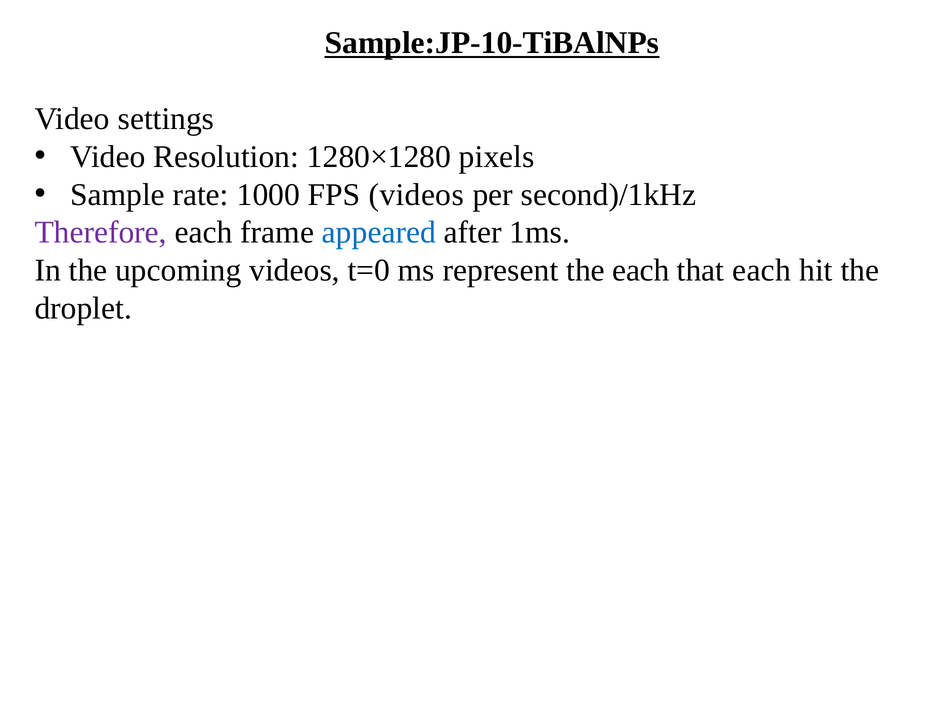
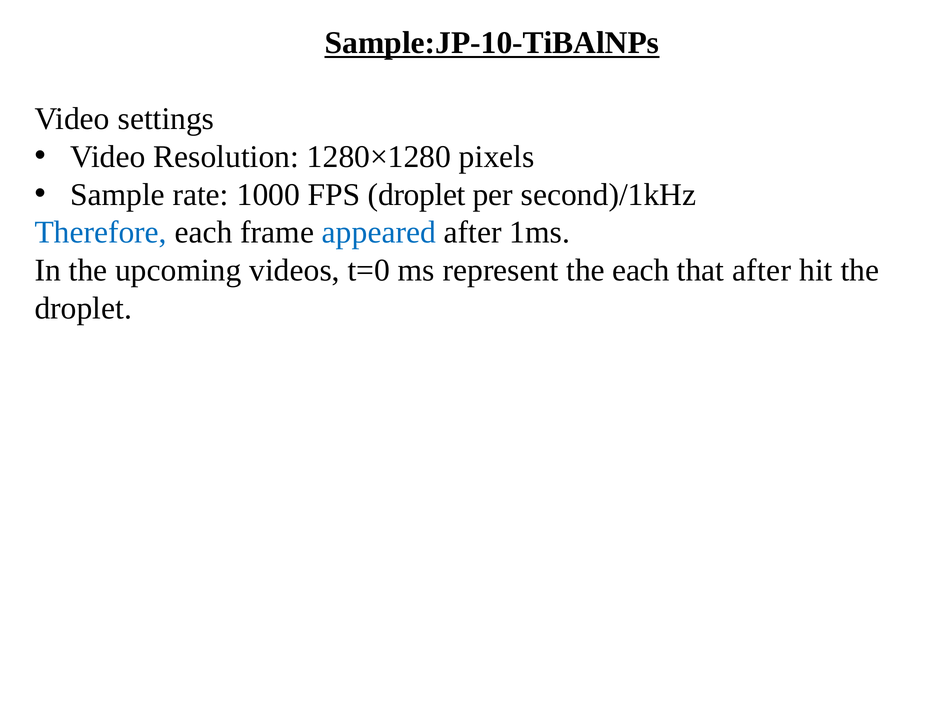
FPS videos: videos -> droplet
Therefore colour: purple -> blue
that each: each -> after
